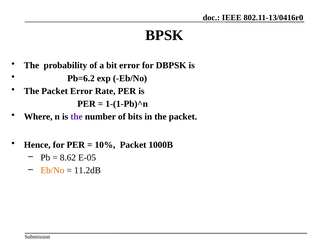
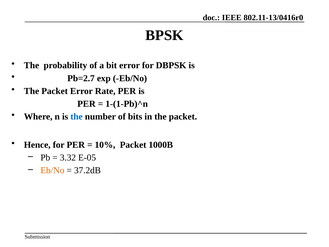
Pb=6.2: Pb=6.2 -> Pb=2.7
the at (77, 117) colour: purple -> blue
8.62: 8.62 -> 3.32
11.2dB: 11.2dB -> 37.2dB
